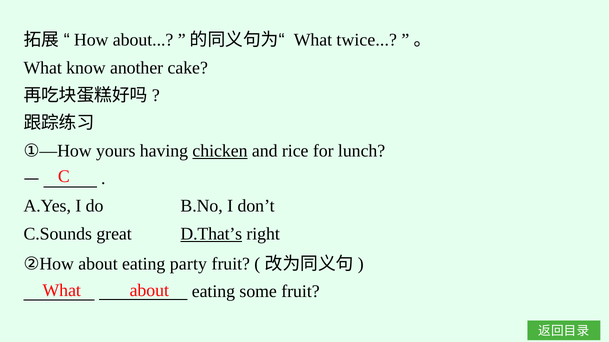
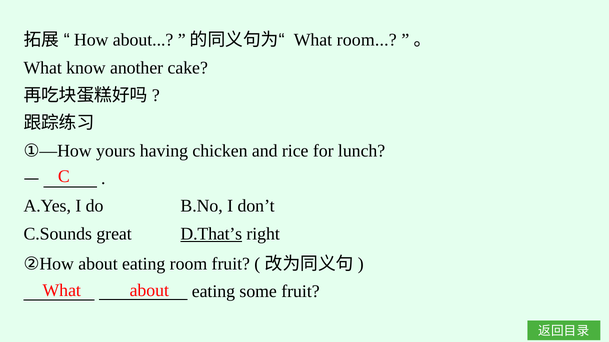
What twice: twice -> room
chicken underline: present -> none
eating party: party -> room
